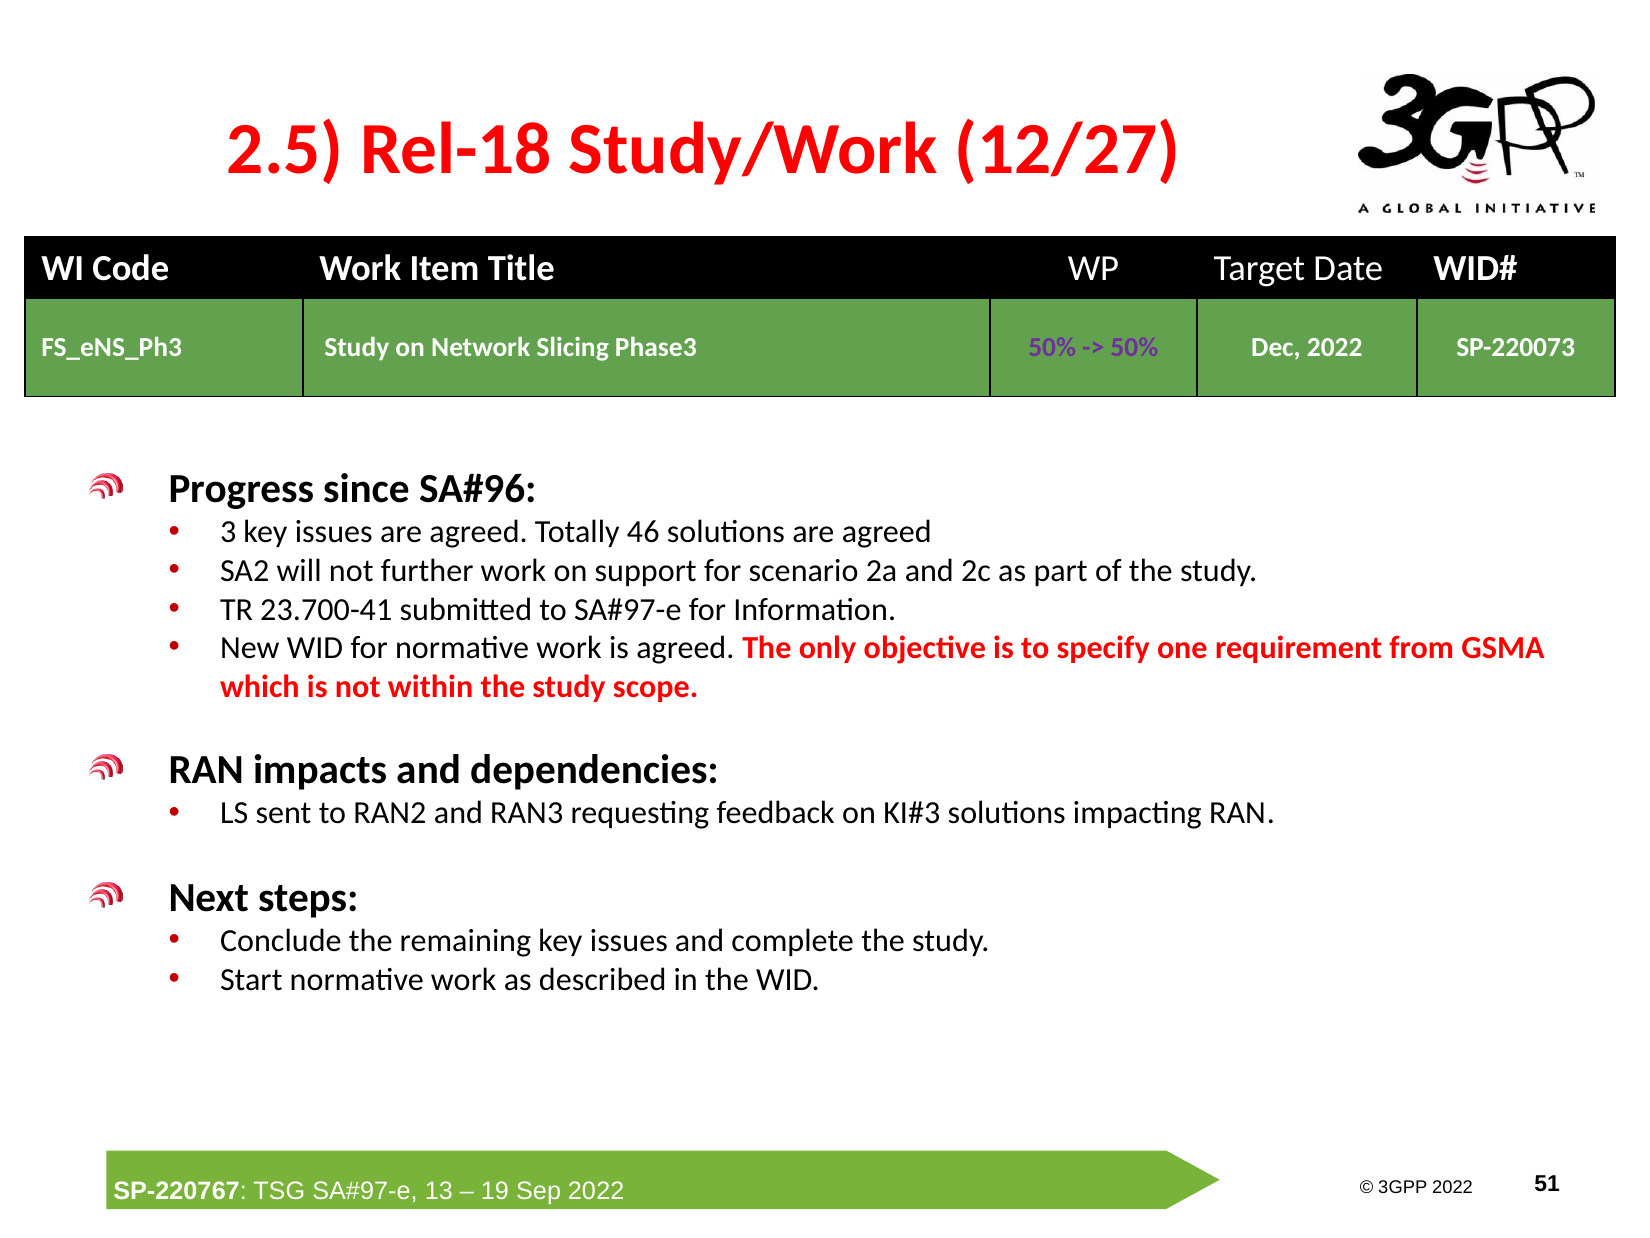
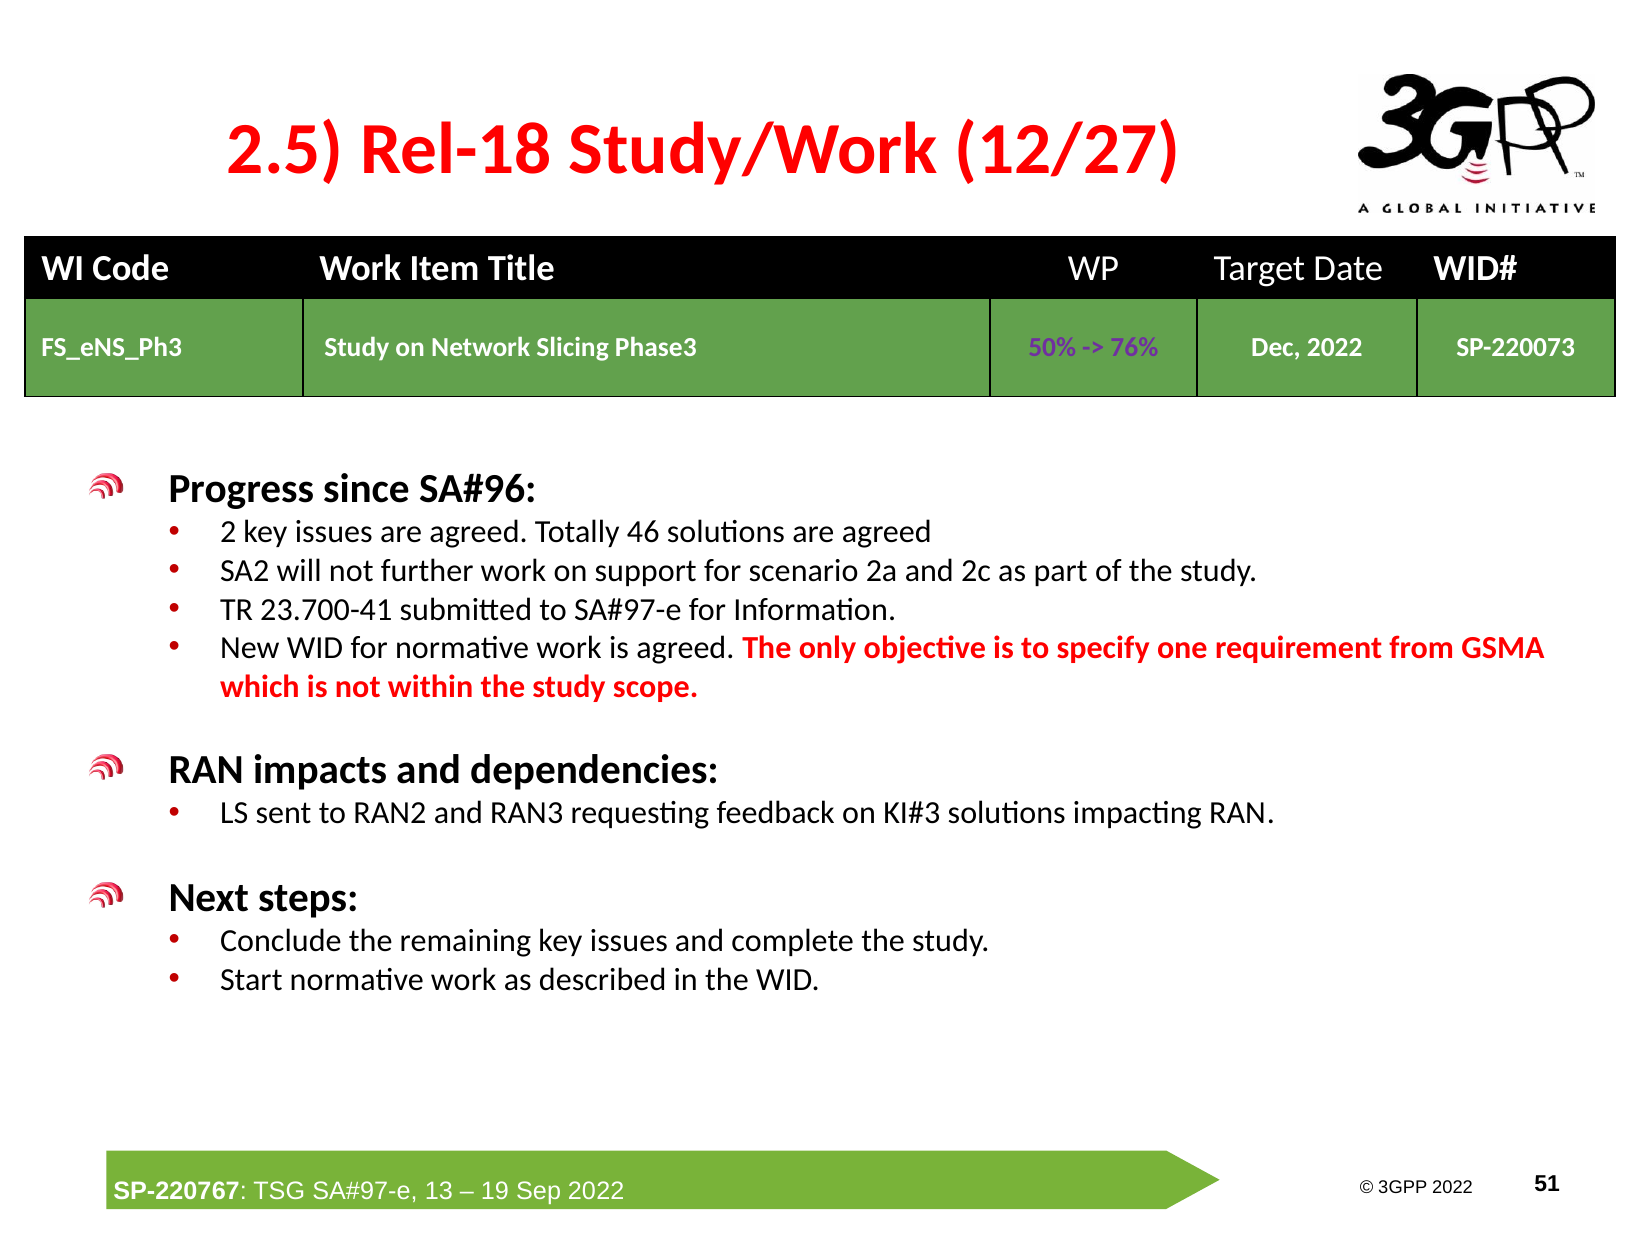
50% at (1134, 348): 50% -> 76%
3: 3 -> 2
